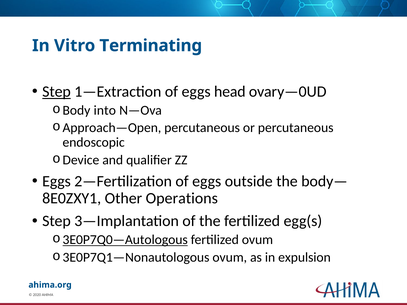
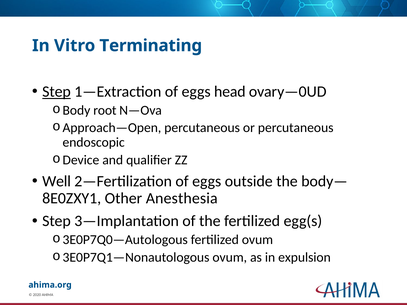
into: into -> root
Eggs at (57, 181): Eggs -> Well
Operations: Operations -> Anesthesia
3E0P7Q0—Autologous underline: present -> none
